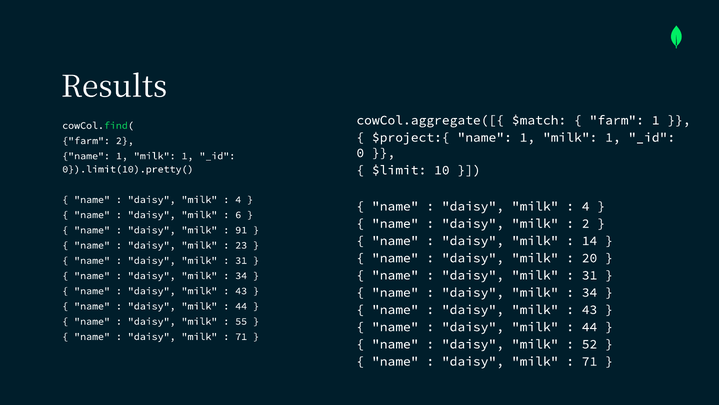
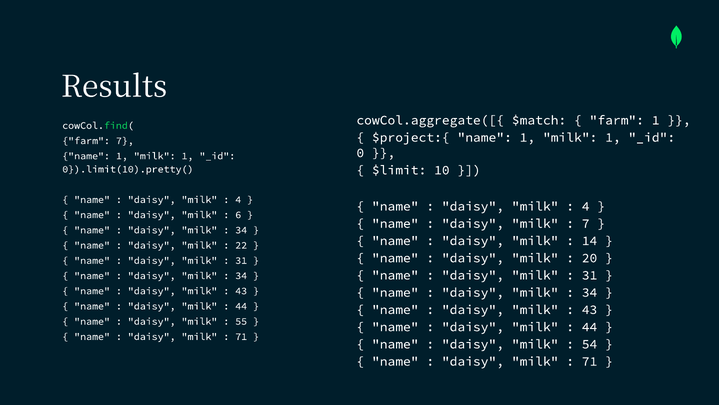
farm 2: 2 -> 7
2 at (586, 223): 2 -> 7
91 at (241, 230): 91 -> 34
23: 23 -> 22
52: 52 -> 54
